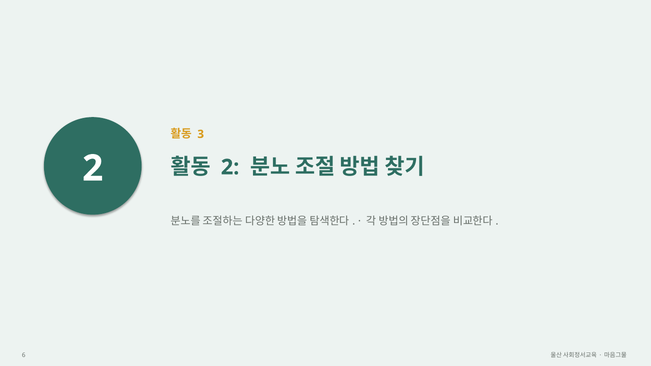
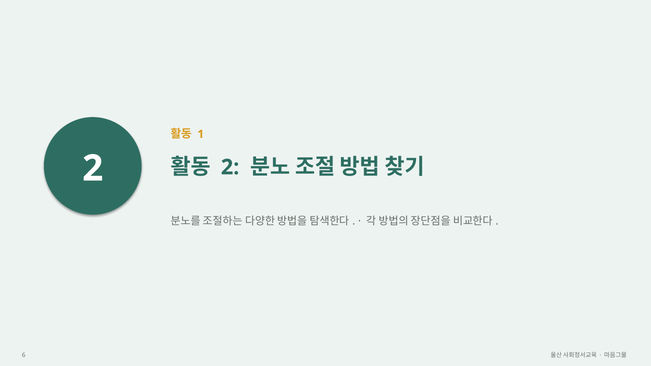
3: 3 -> 1
